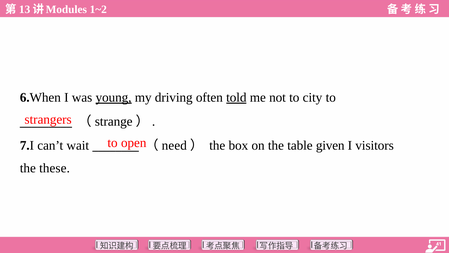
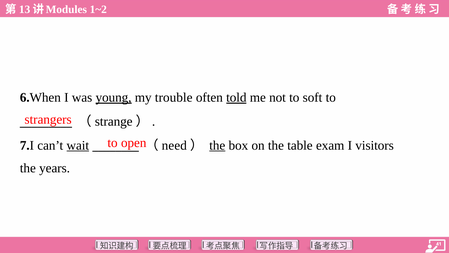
driving: driving -> trouble
city: city -> soft
wait underline: none -> present
the at (217, 145) underline: none -> present
given: given -> exam
these: these -> years
